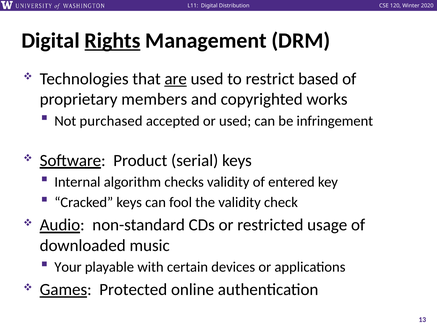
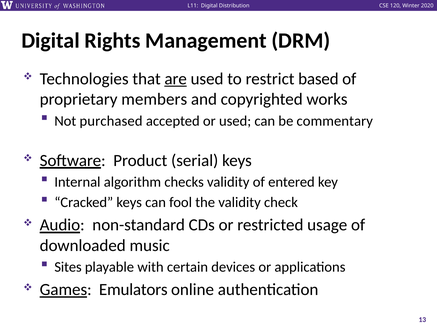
Rights underline: present -> none
infringement: infringement -> commentary
Your: Your -> Sites
Protected: Protected -> Emulators
